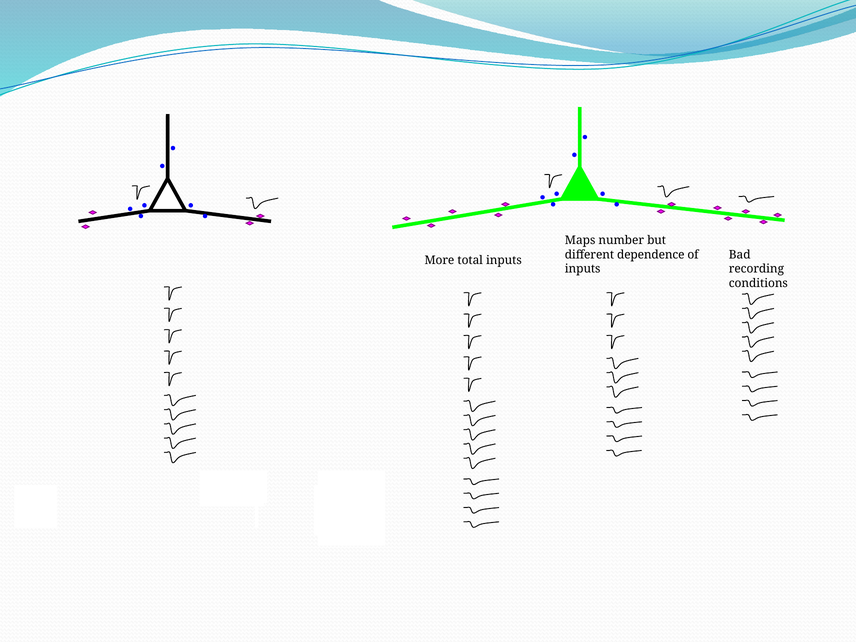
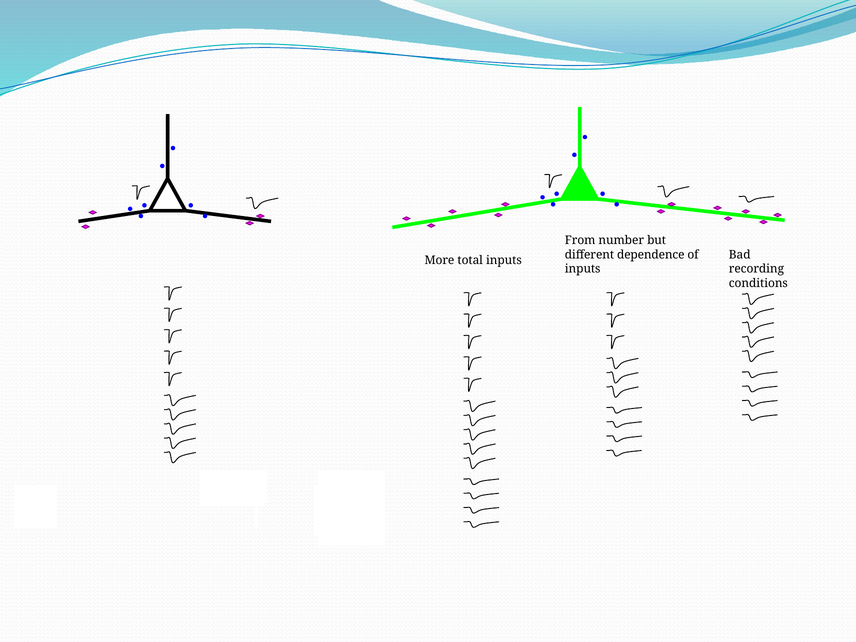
Maps: Maps -> From
